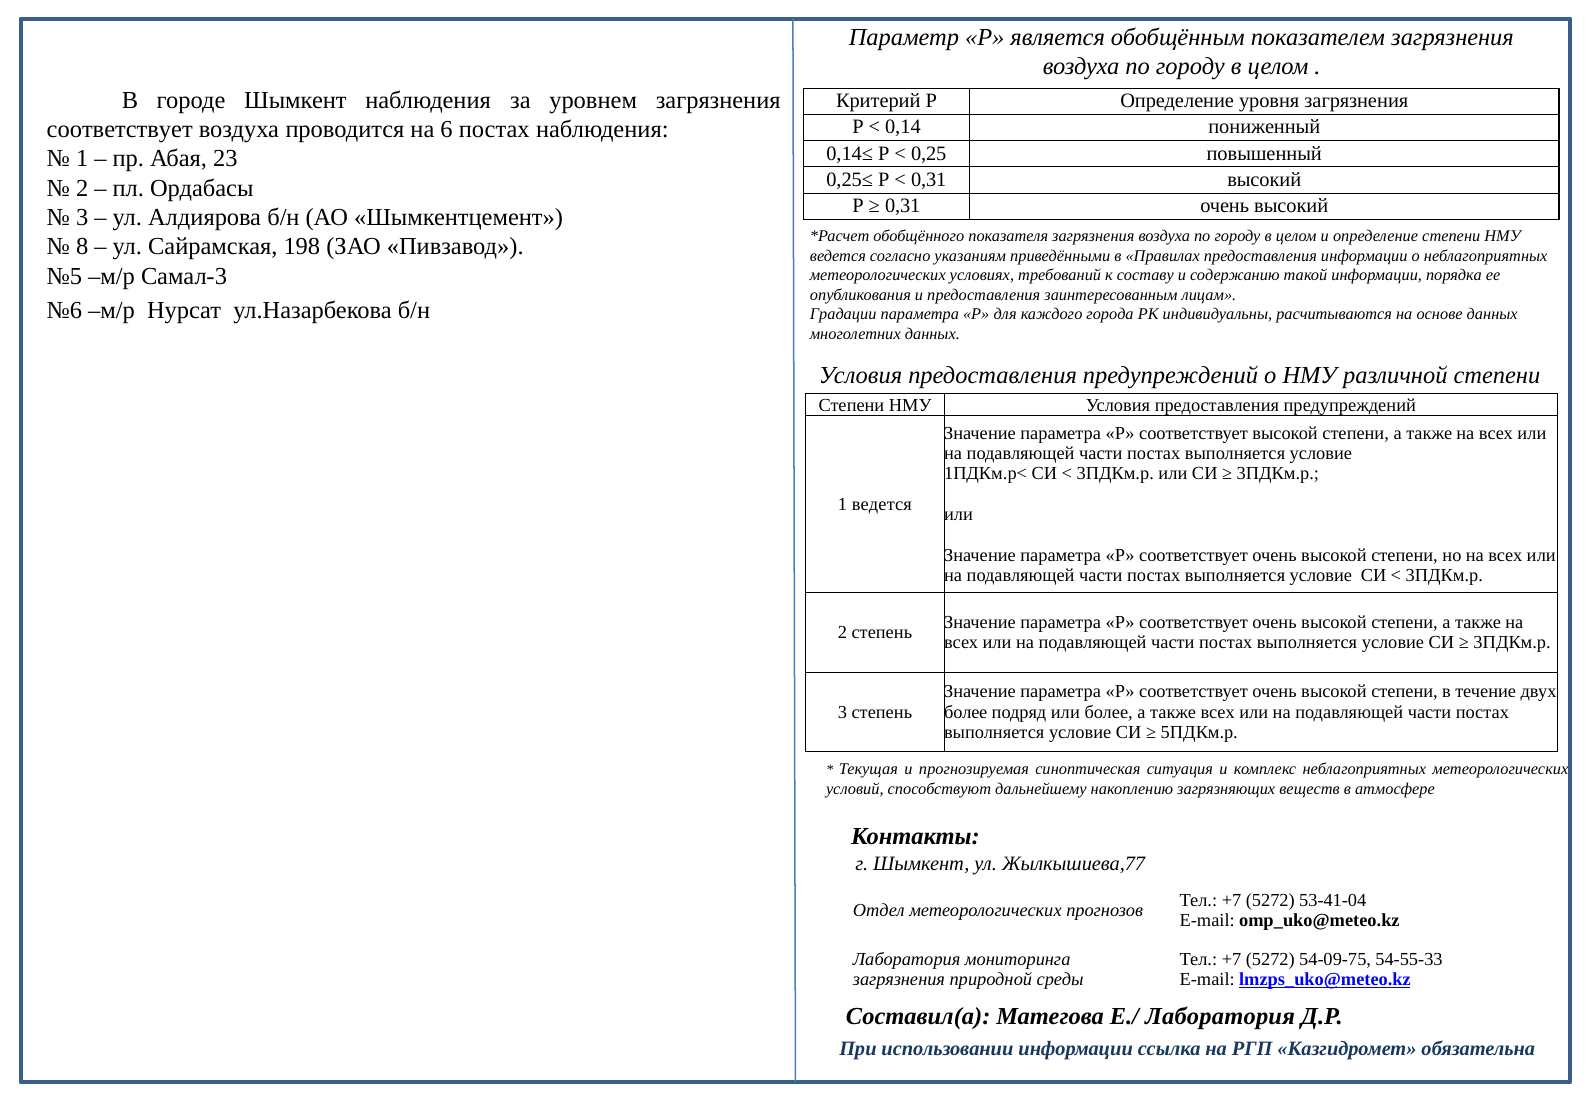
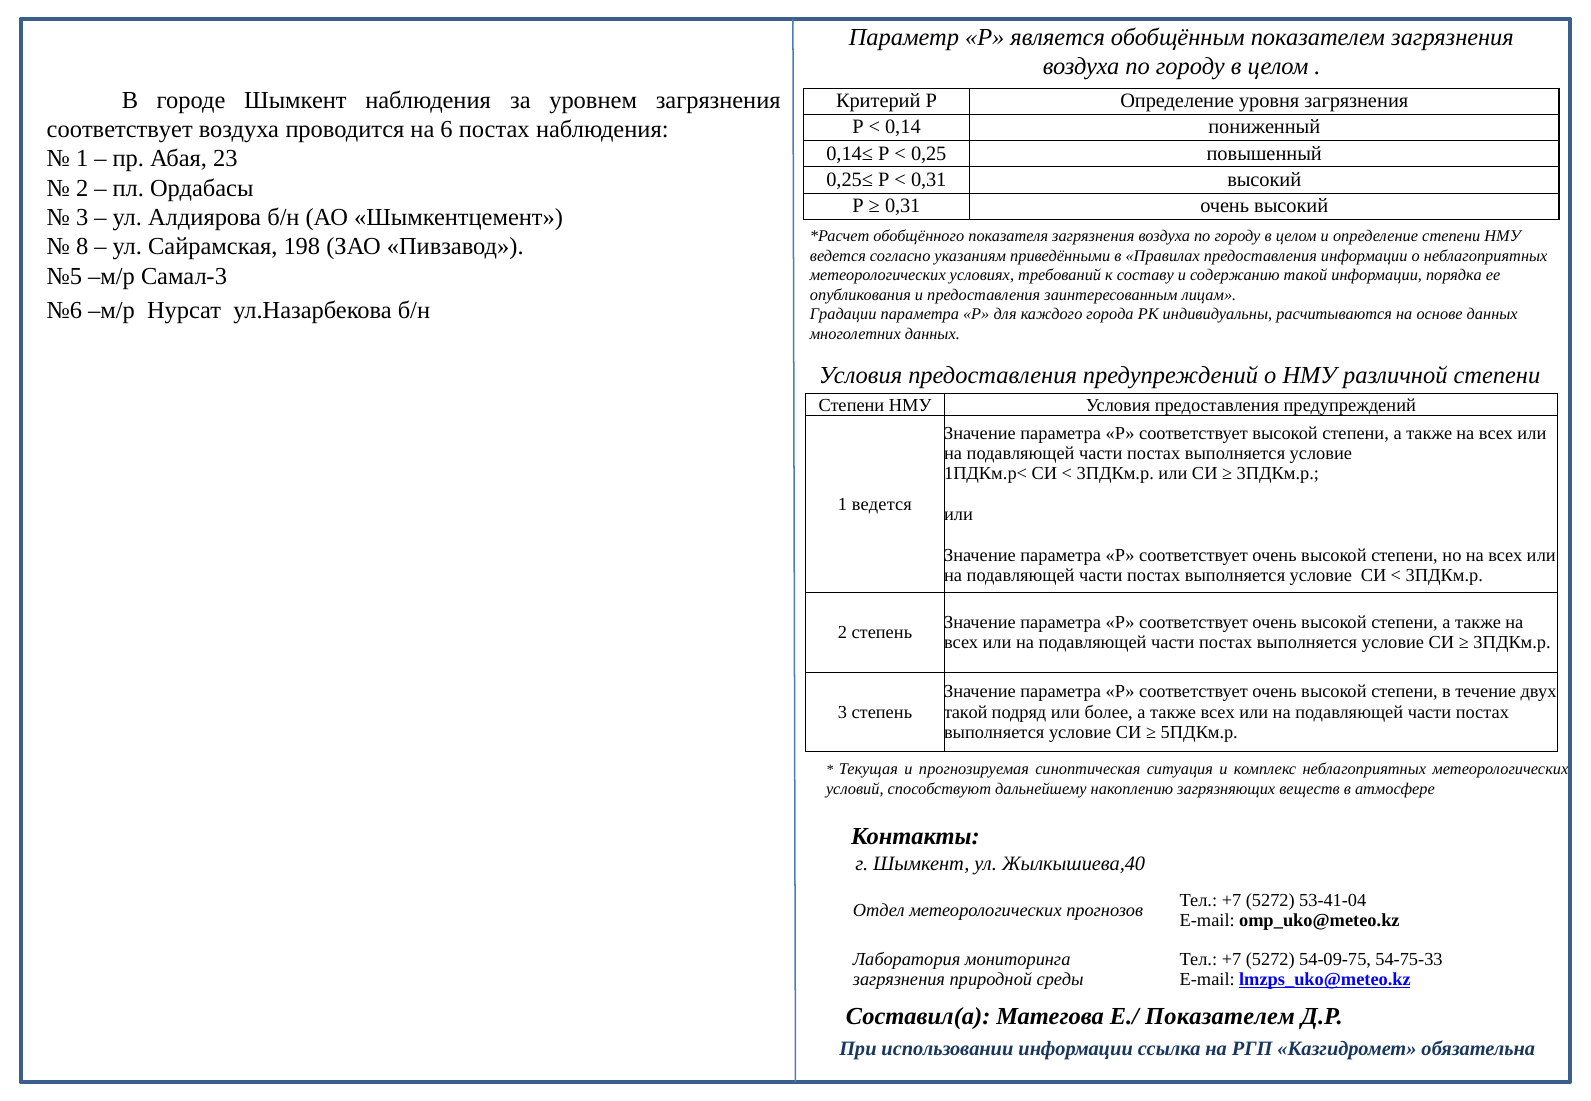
более at (966, 712): более -> такой
Жылкышиева,77: Жылкышиева,77 -> Жылкышиева,40
54-55-33: 54-55-33 -> 54-75-33
Е./ Лаборатория: Лаборатория -> Показателем
